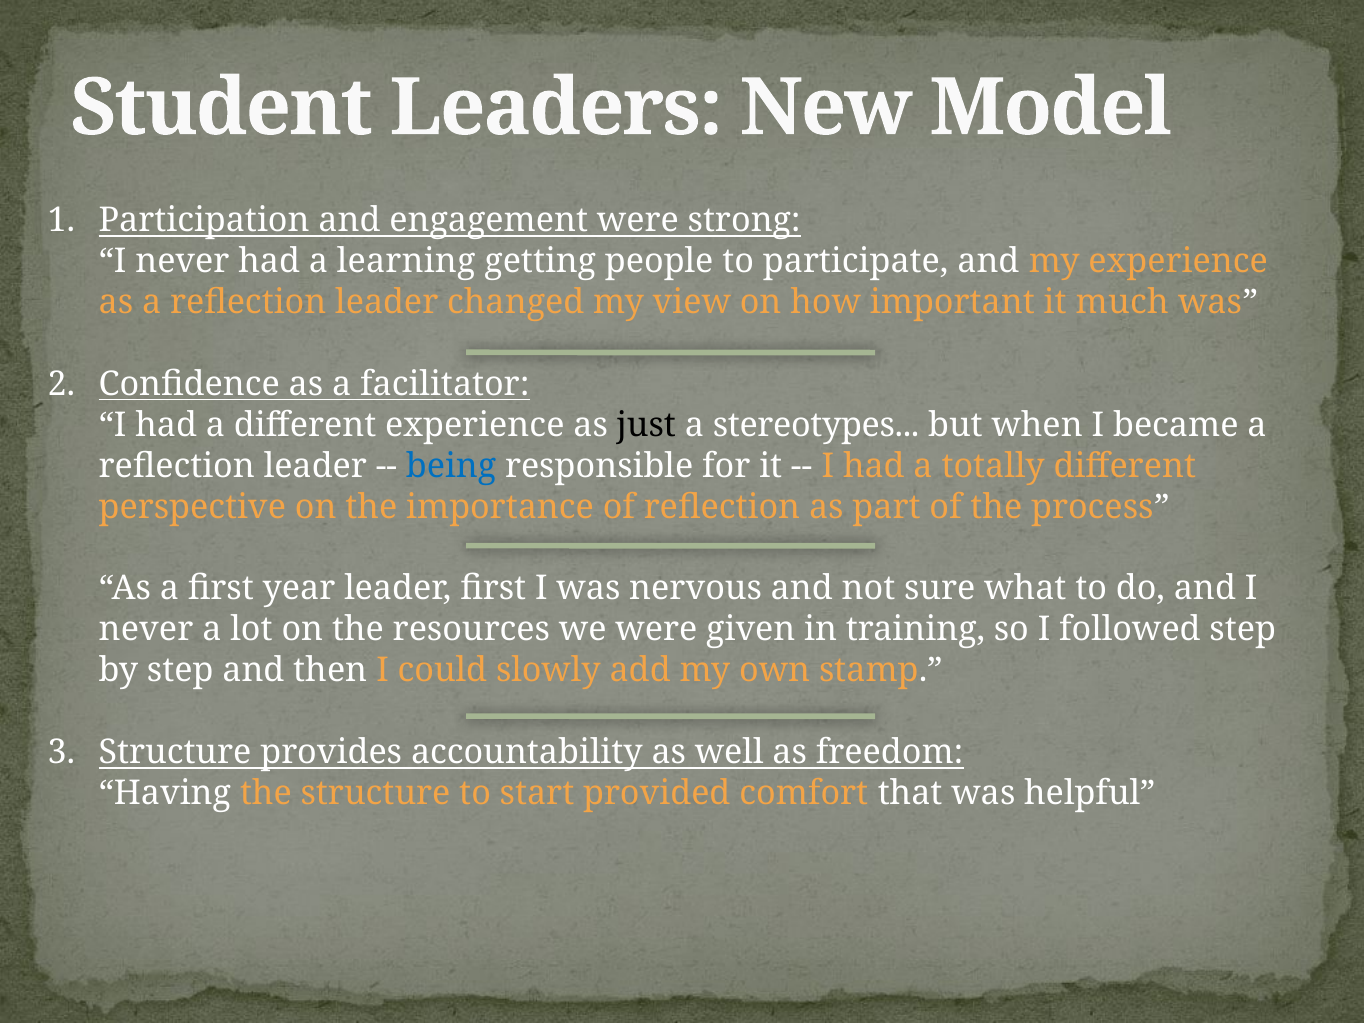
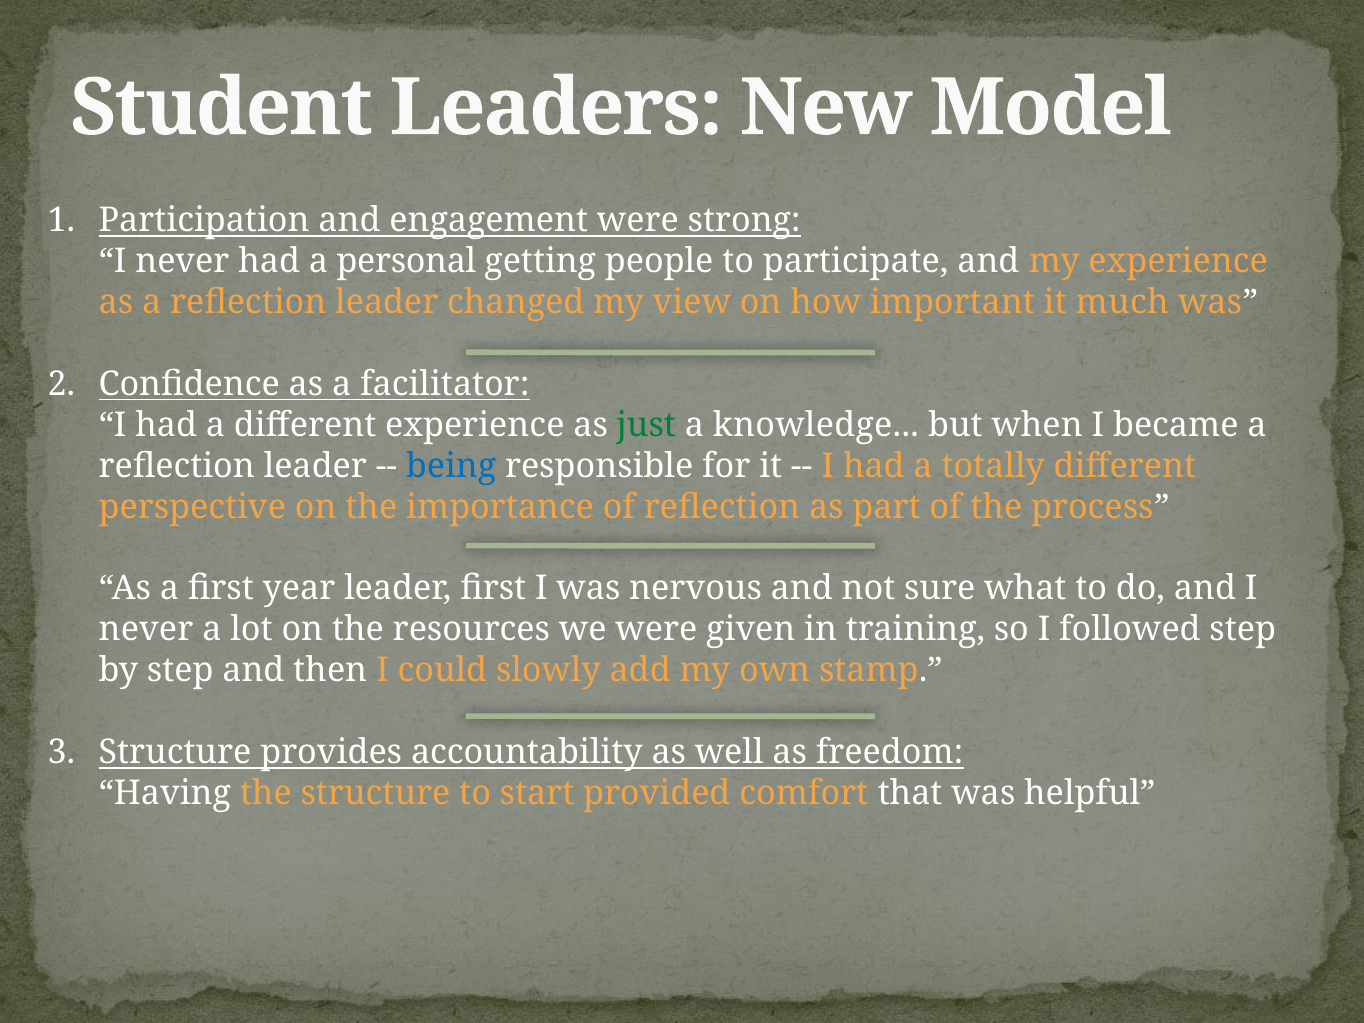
learning: learning -> personal
just colour: black -> green
stereotypes: stereotypes -> knowledge
